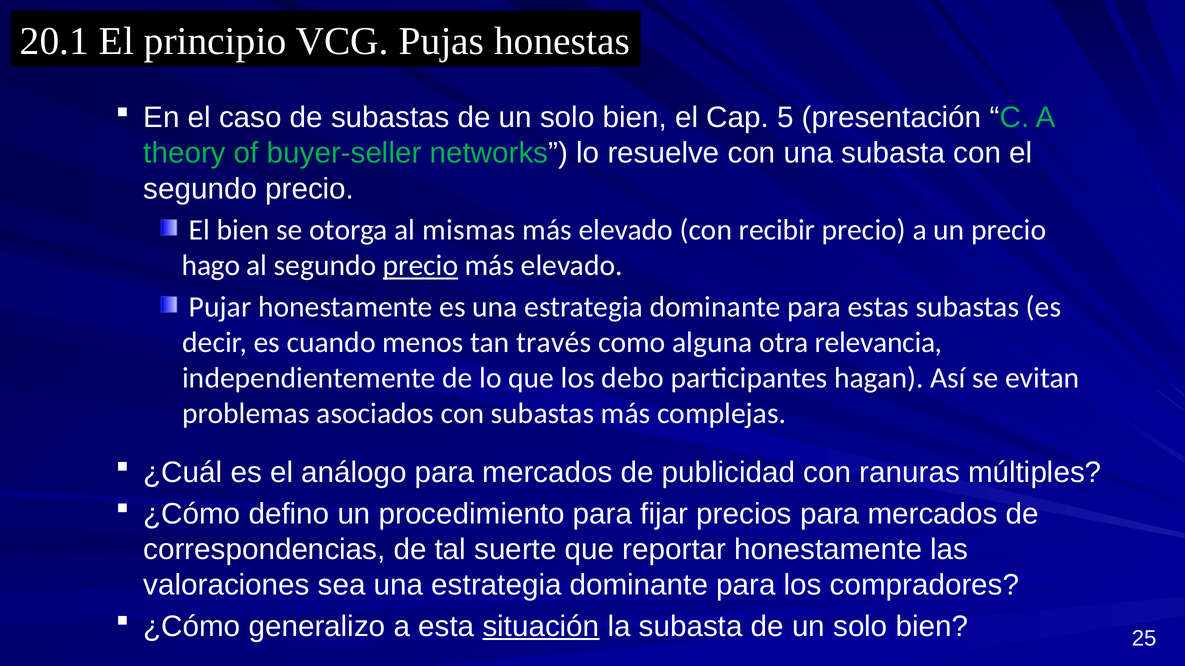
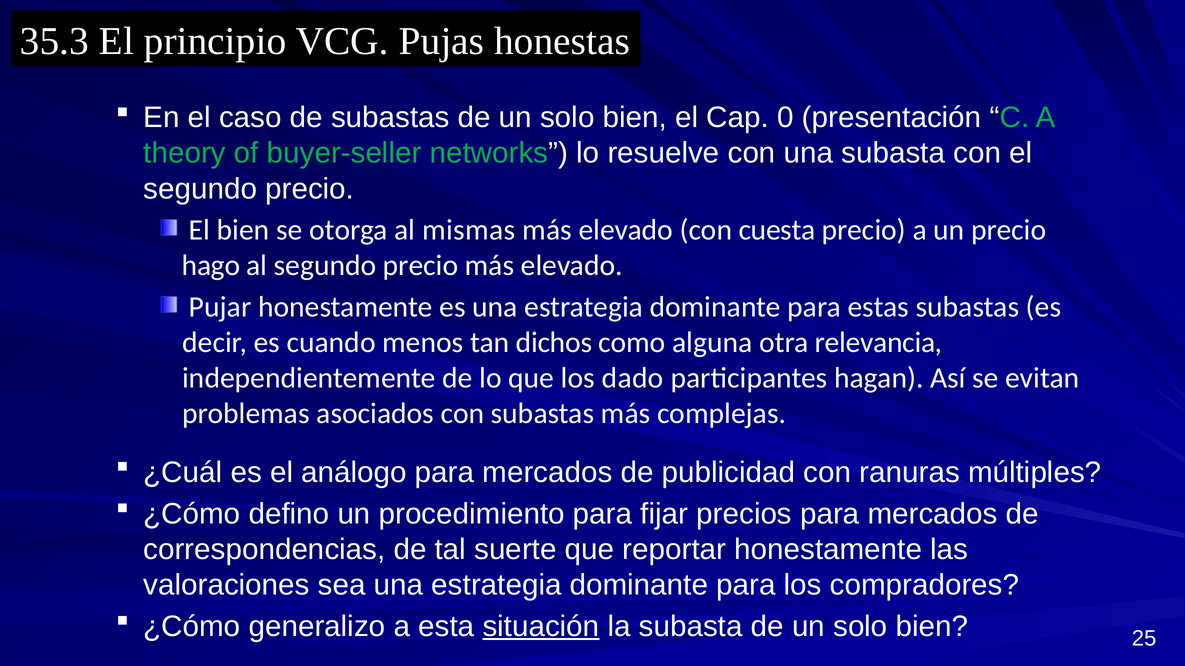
20.1: 20.1 -> 35.3
5: 5 -> 0
recibir: recibir -> cuesta
precio at (421, 266) underline: present -> none
través: través -> dichos
debo: debo -> dado
